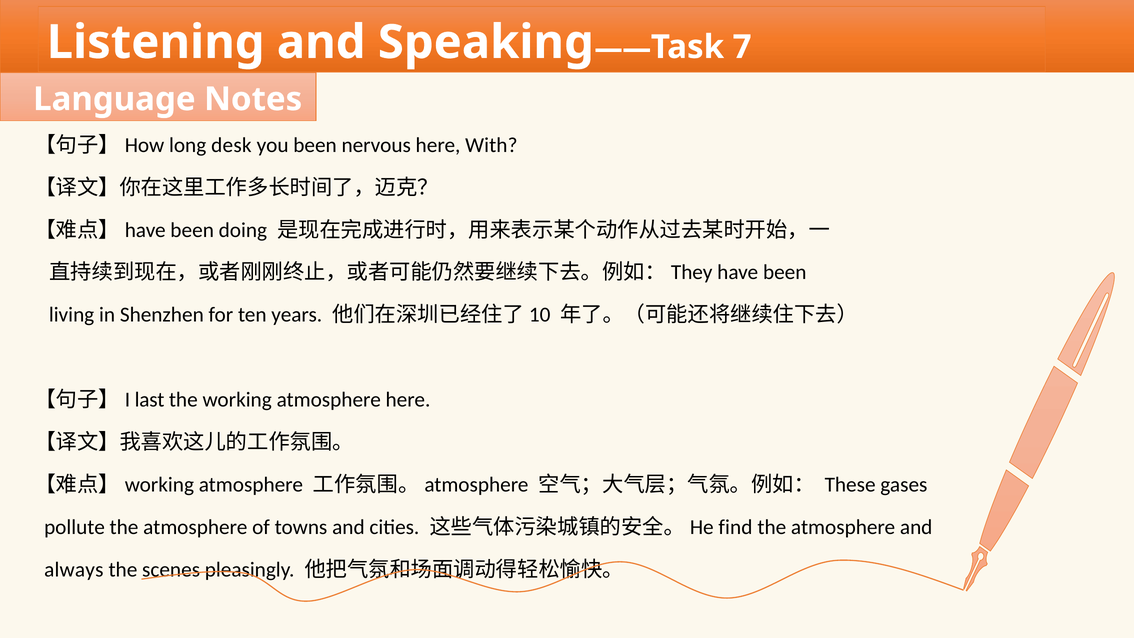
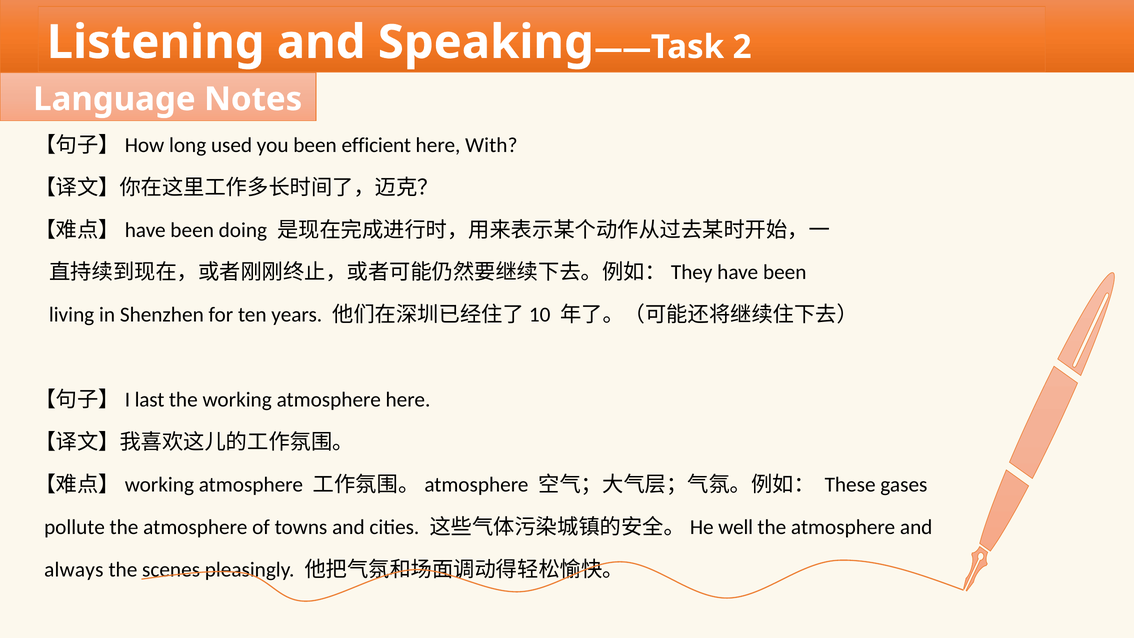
7: 7 -> 2
desk: desk -> used
nervous: nervous -> efficient
find: find -> well
